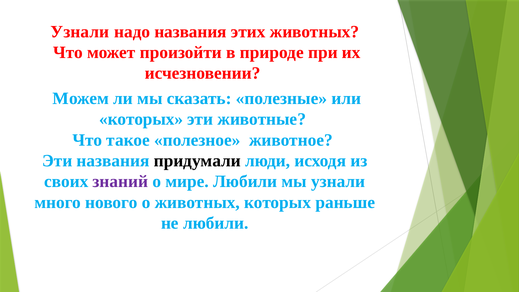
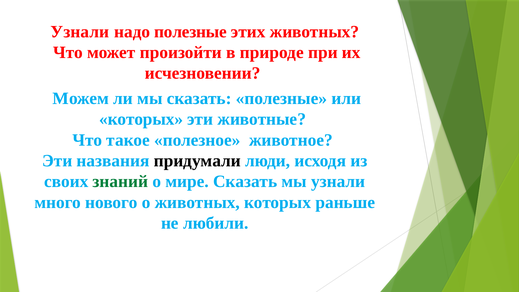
надо названия: названия -> полезные
знаний colour: purple -> green
мире Любили: Любили -> Сказать
